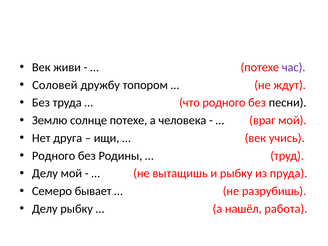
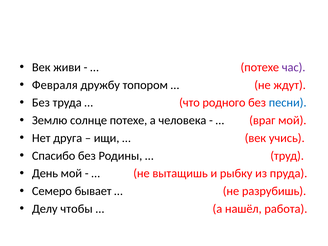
Соловей: Соловей -> Февраля
песни colour: black -> blue
Родного at (54, 156): Родного -> Спасибо
Делу at (45, 173): Делу -> День
Делу рыбку: рыбку -> чтобы
